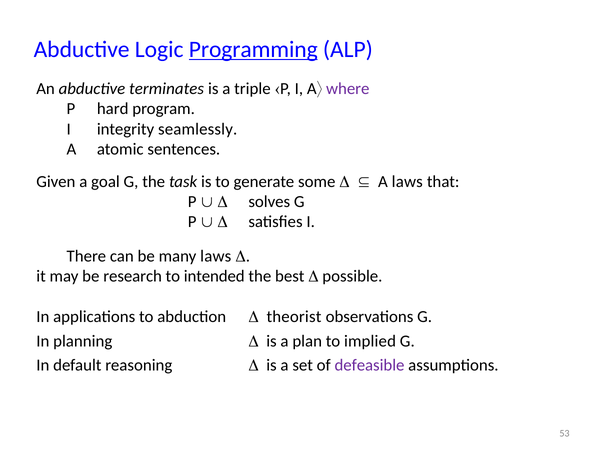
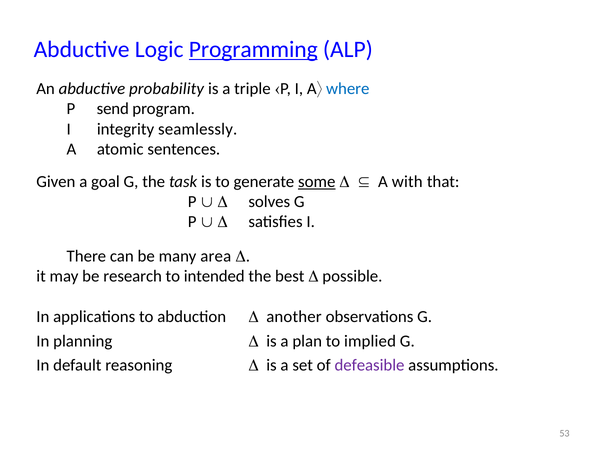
terminates: terminates -> probability
where colour: purple -> blue
hard: hard -> send
some underline: none -> present
A laws: laws -> with
many laws: laws -> area
theorist: theorist -> another
